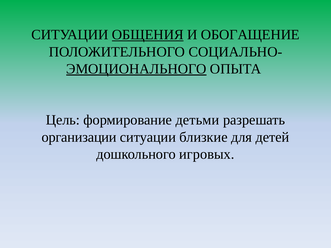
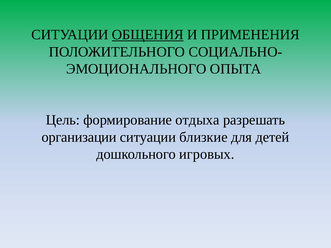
ОБОГАЩЕНИЕ: ОБОГАЩЕНИЕ -> ПРИМЕНЕНИЯ
ЭМОЦИОНАЛЬНОГО underline: present -> none
детьми: детьми -> отдыха
